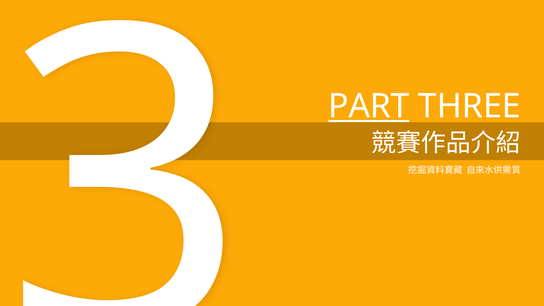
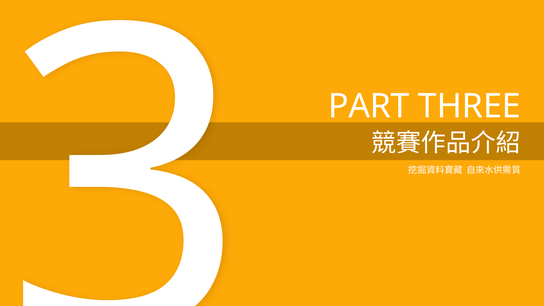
PART underline: present -> none
